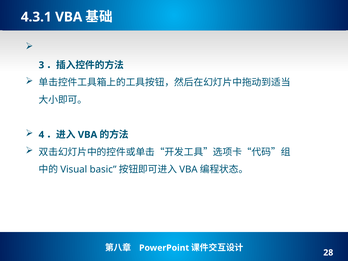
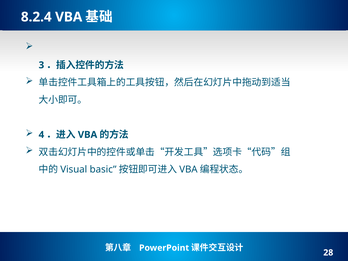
4.3.1: 4.3.1 -> 8.2.4
